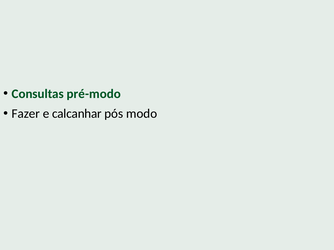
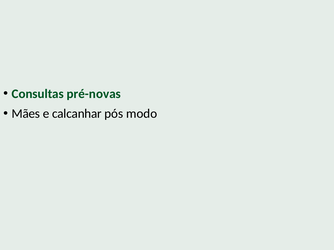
pré-modo: pré-modo -> pré-novas
Fazer: Fazer -> Mães
